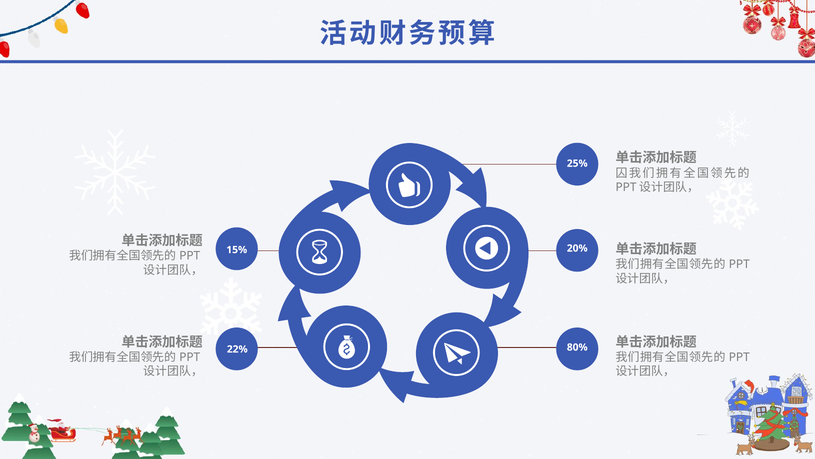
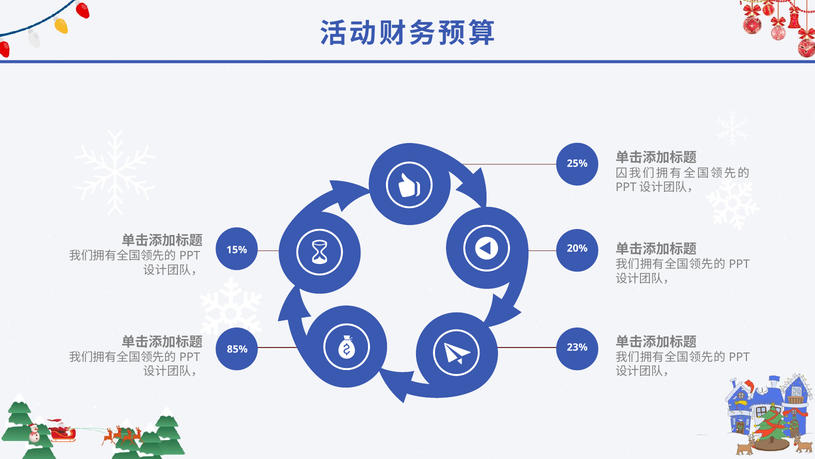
80%: 80% -> 23%
22%: 22% -> 85%
